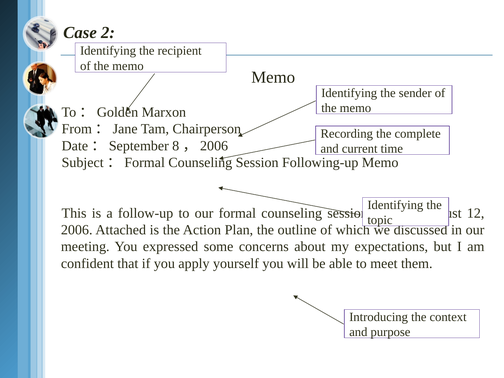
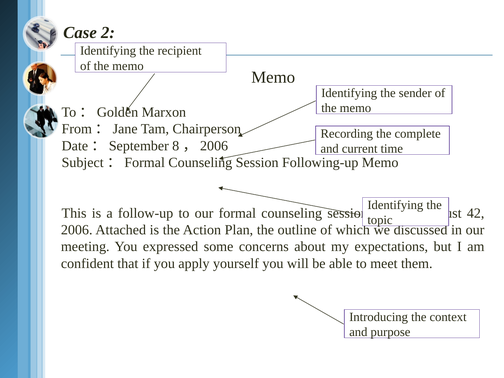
12: 12 -> 42
